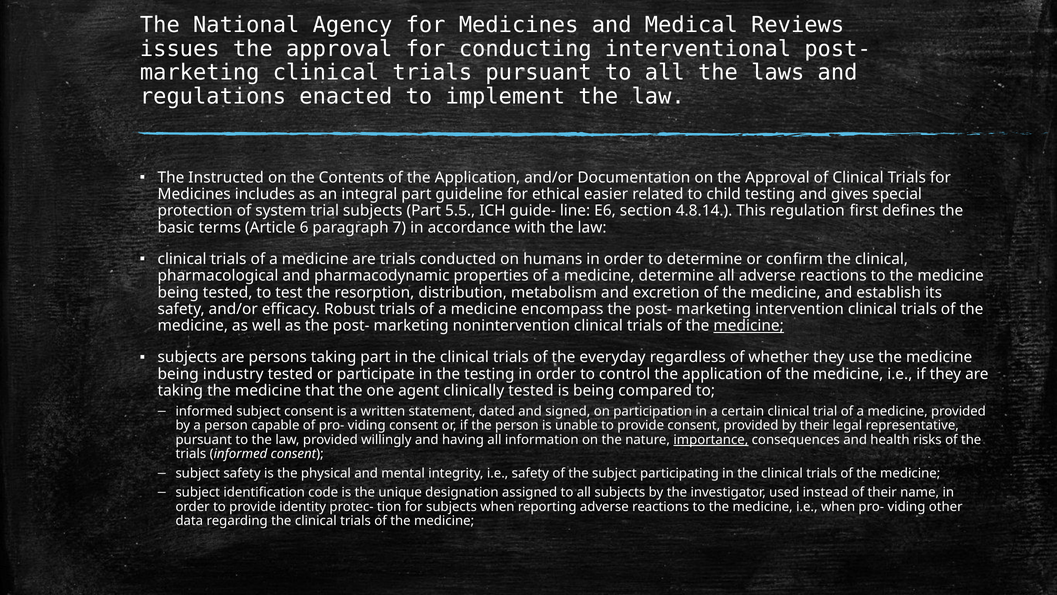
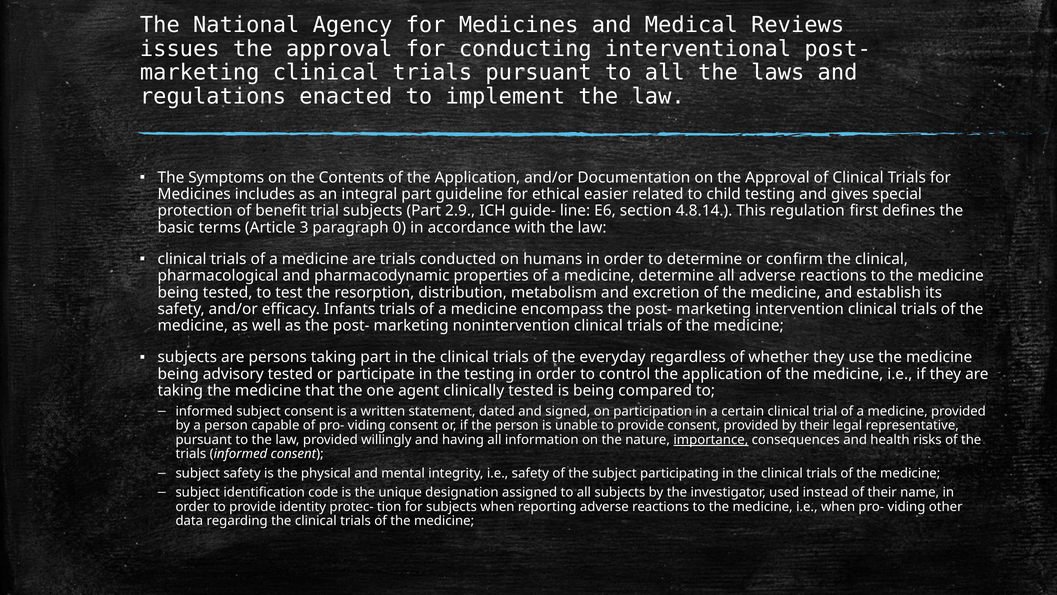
Instructed: Instructed -> Symptoms
system: system -> benefit
5.5: 5.5 -> 2.9
6: 6 -> 3
7: 7 -> 0
Robust: Robust -> Infants
medicine at (749, 326) underline: present -> none
industry: industry -> advisory
